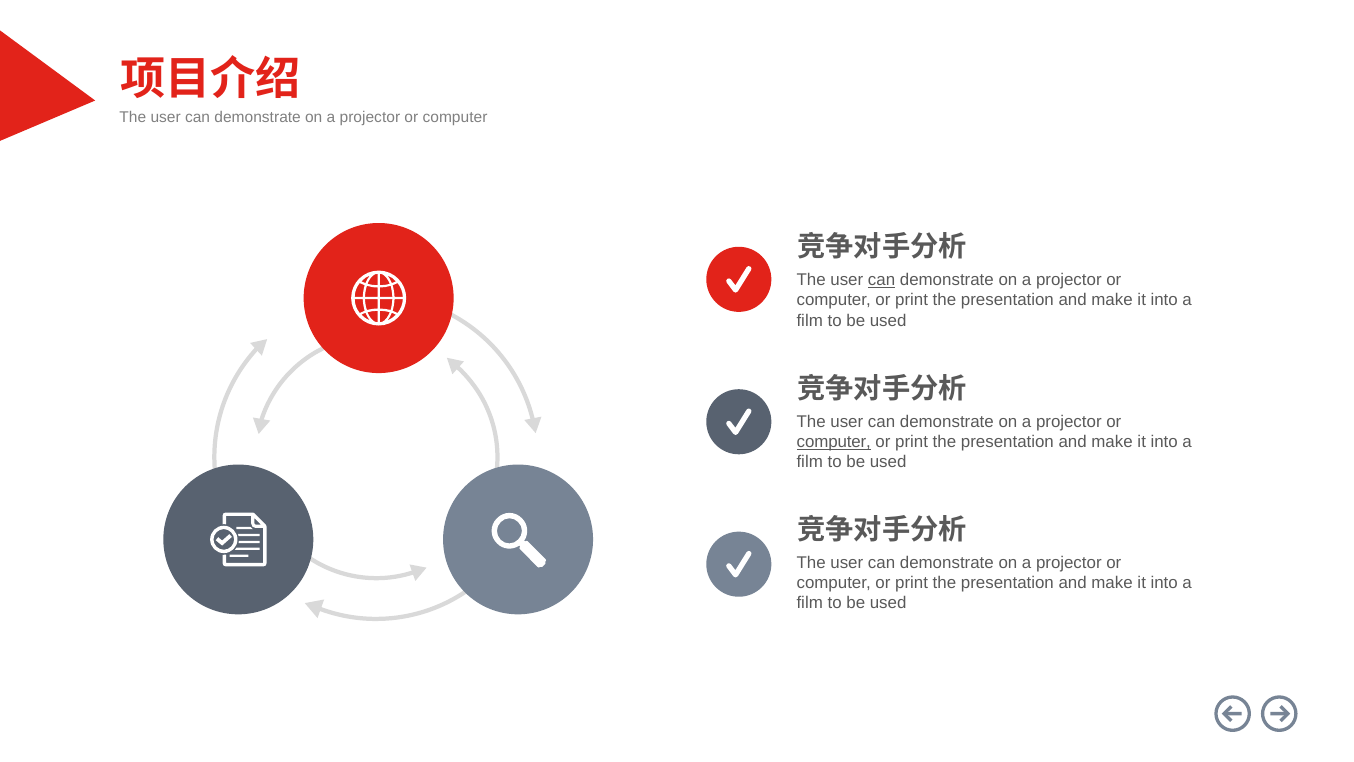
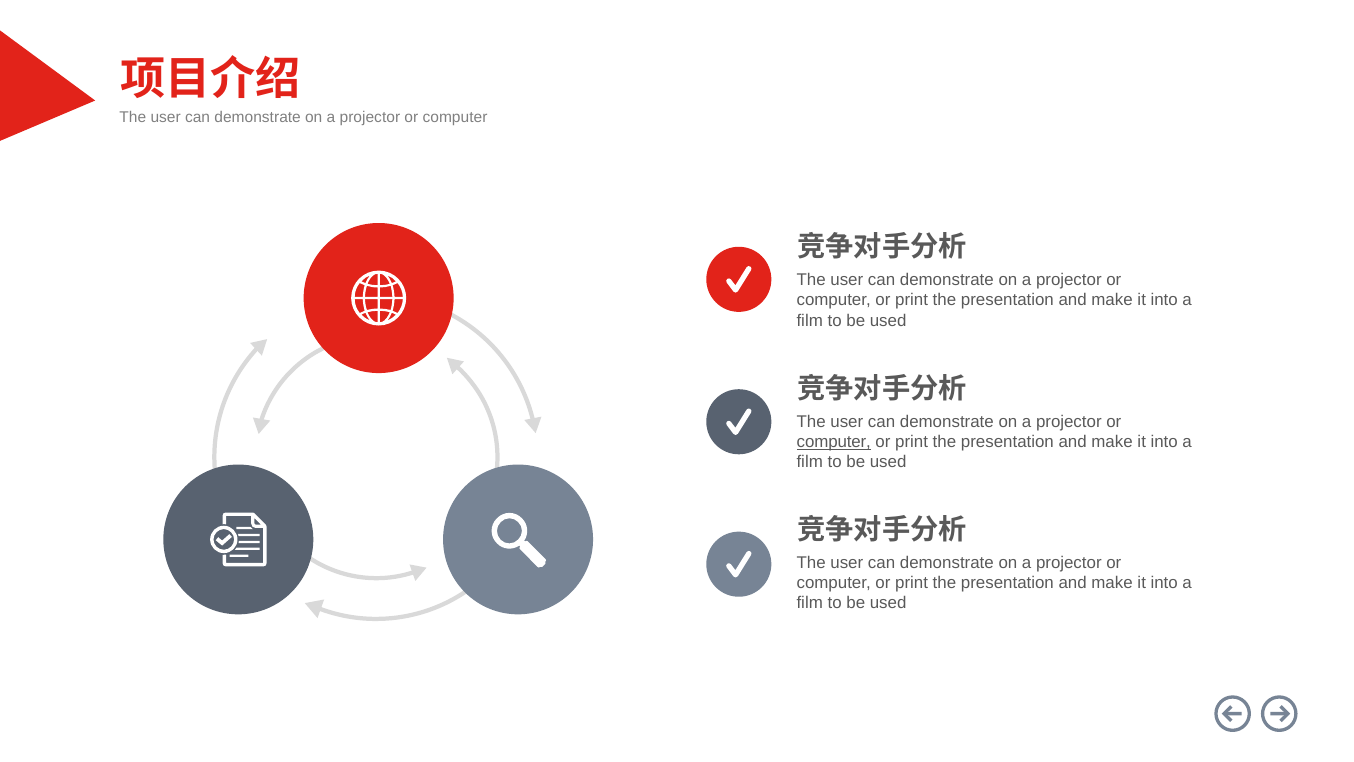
can at (882, 280) underline: present -> none
